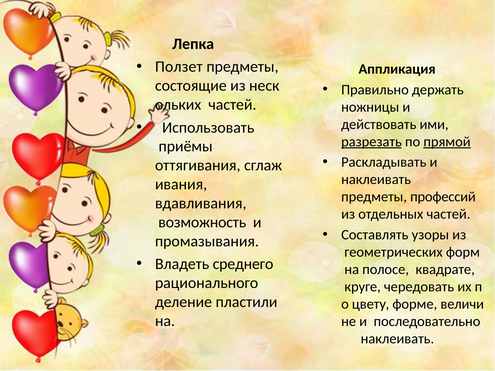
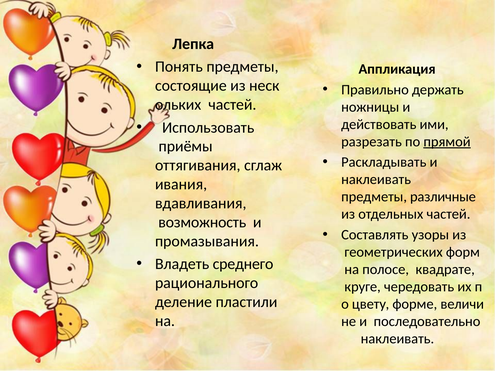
Ползет: Ползет -> Понять
разрезать underline: present -> none
профессий: профессий -> различные
